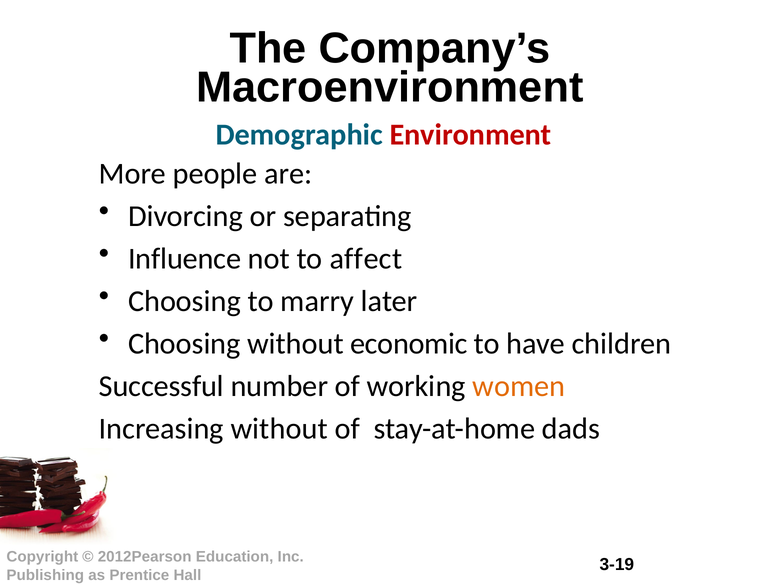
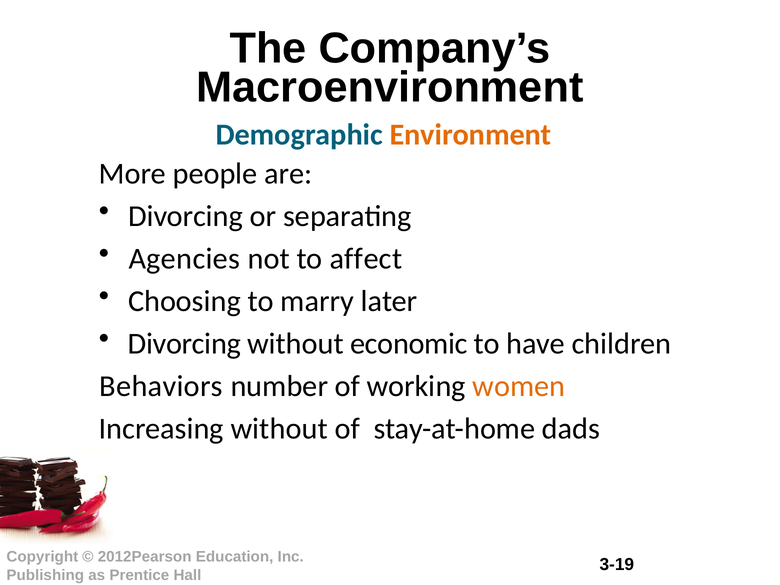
Environment colour: red -> orange
Influence: Influence -> Agencies
Choosing at (184, 344): Choosing -> Divorcing
Successful: Successful -> Behaviors
